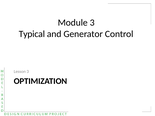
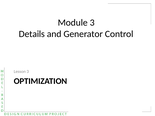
Typical: Typical -> Details
